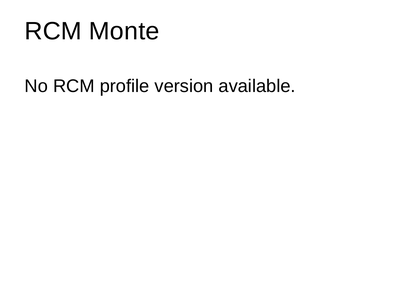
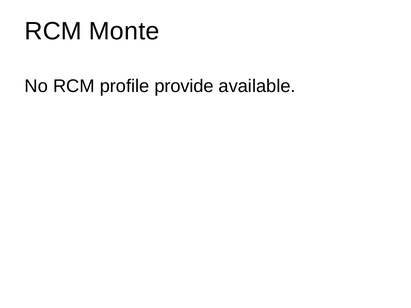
version: version -> provide
